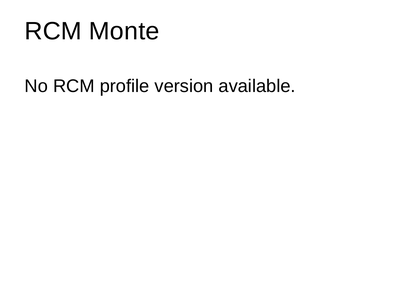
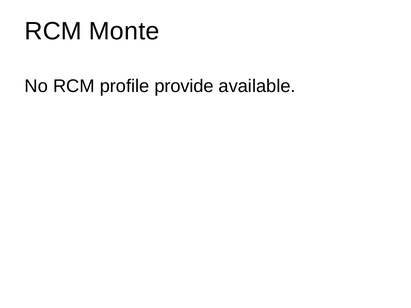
version: version -> provide
